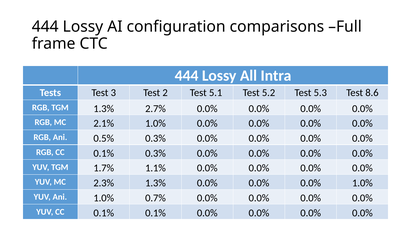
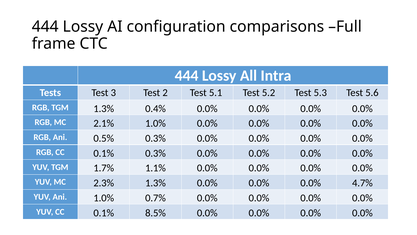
8.6: 8.6 -> 5.6
2.7%: 2.7% -> 0.4%
0.0% 1.0%: 1.0% -> 4.7%
0.1% 0.1%: 0.1% -> 8.5%
